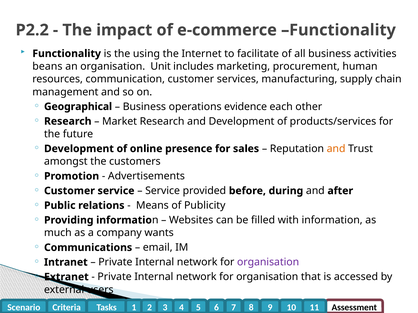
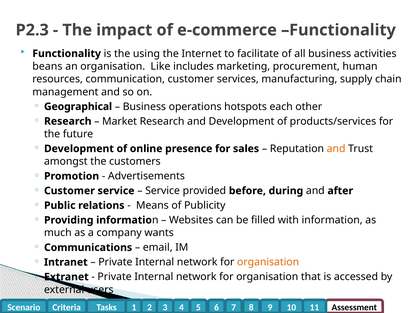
P2.2: P2.2 -> P2.3
Unit: Unit -> Like
evidence: evidence -> hotspots
organisation at (268, 263) colour: purple -> orange
